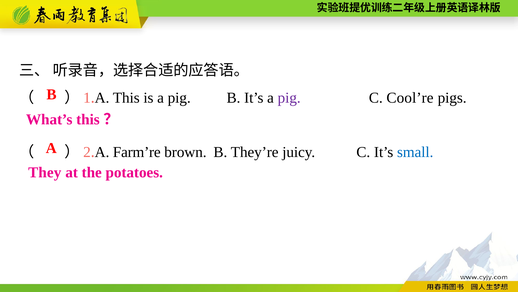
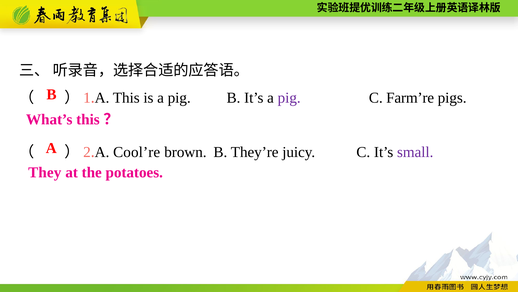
Cool’re: Cool’re -> Farm’re
Farm’re: Farm’re -> Cool’re
small colour: blue -> purple
